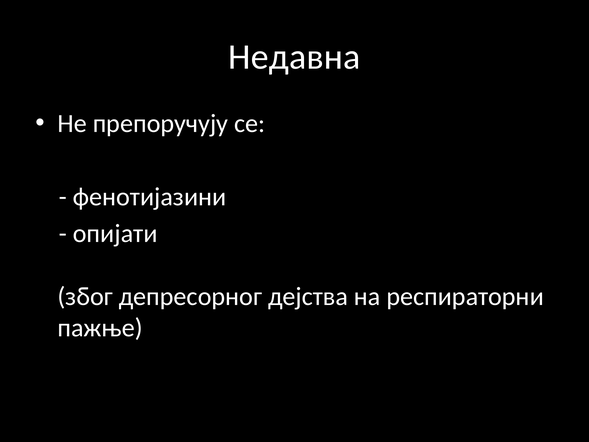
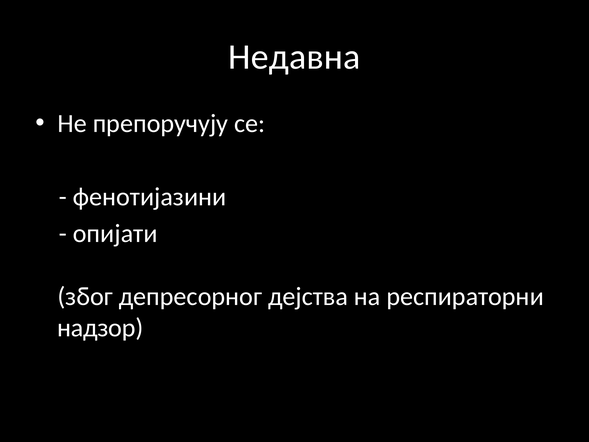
пажње: пажње -> надзор
